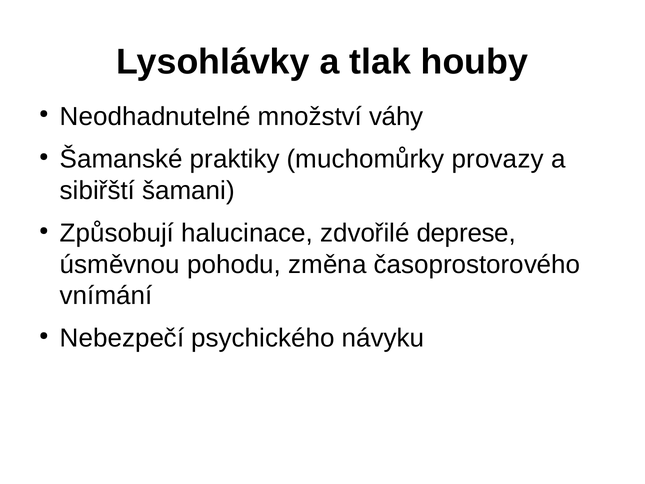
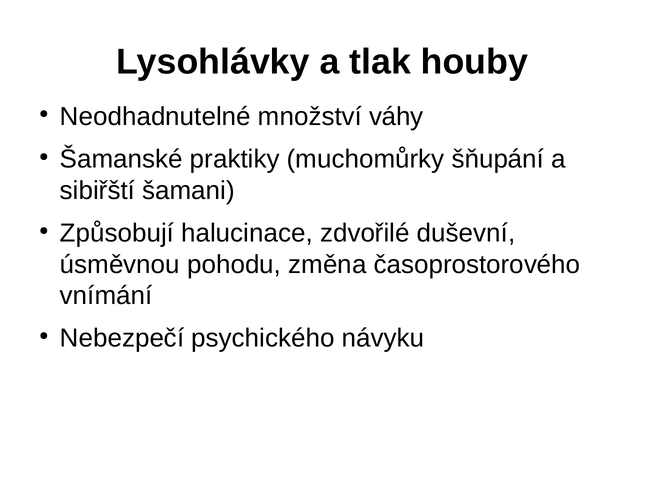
provazy: provazy -> šňupání
deprese: deprese -> duševní
